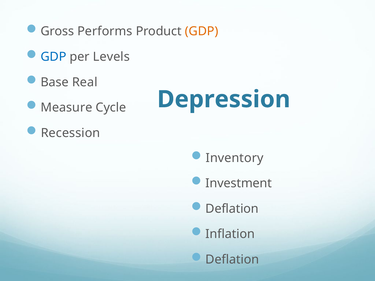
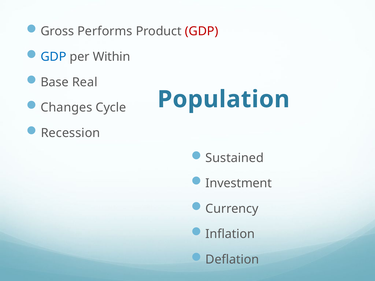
GDP at (202, 31) colour: orange -> red
Levels: Levels -> Within
Depression: Depression -> Population
Measure: Measure -> Changes
Inventory: Inventory -> Sustained
Deflation at (232, 209): Deflation -> Currency
